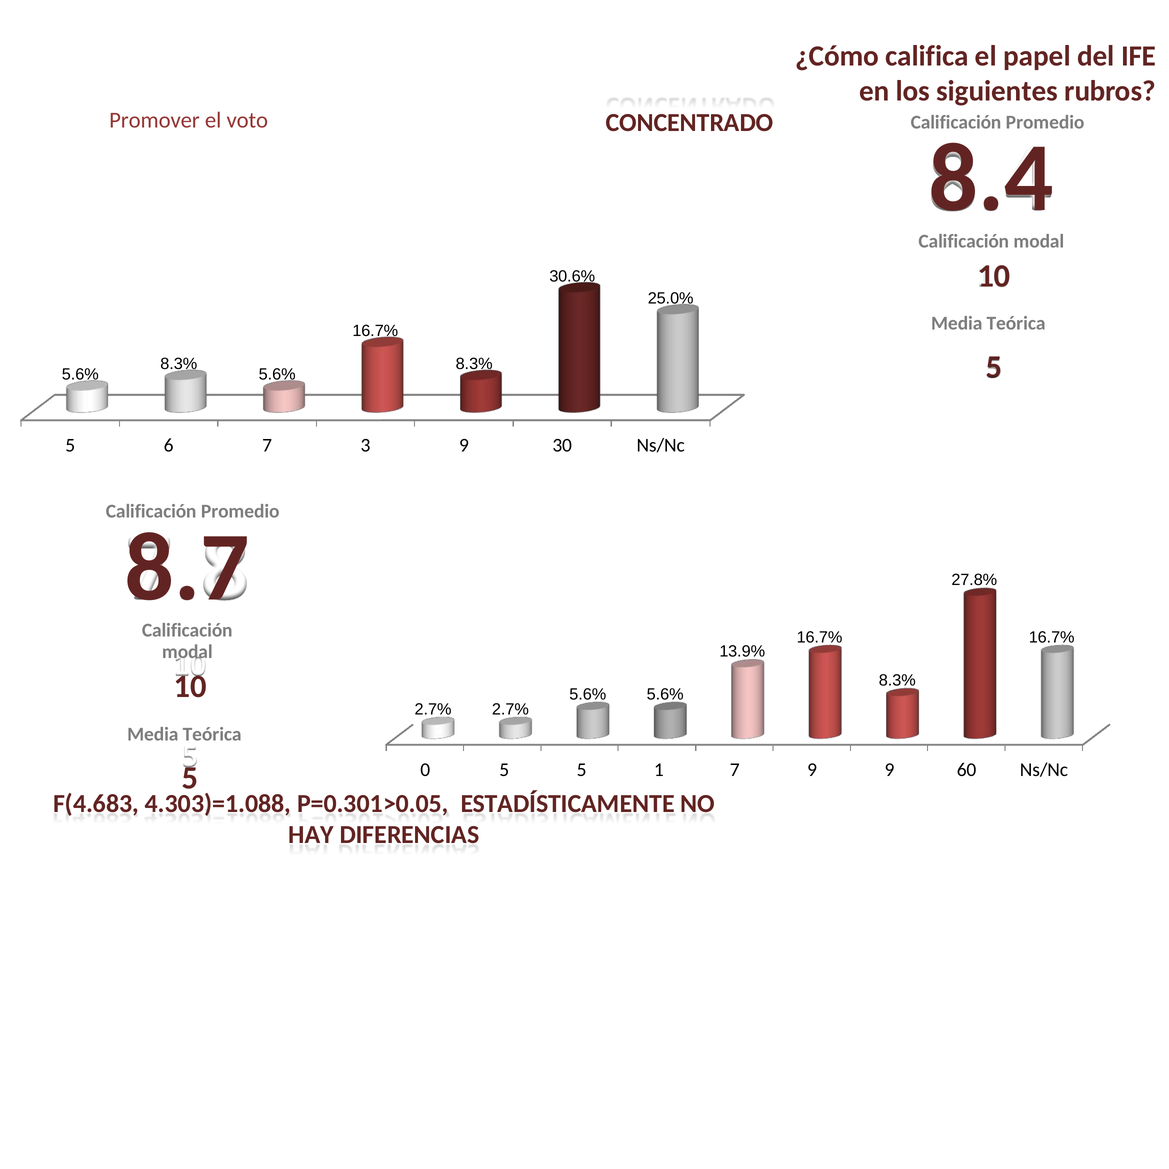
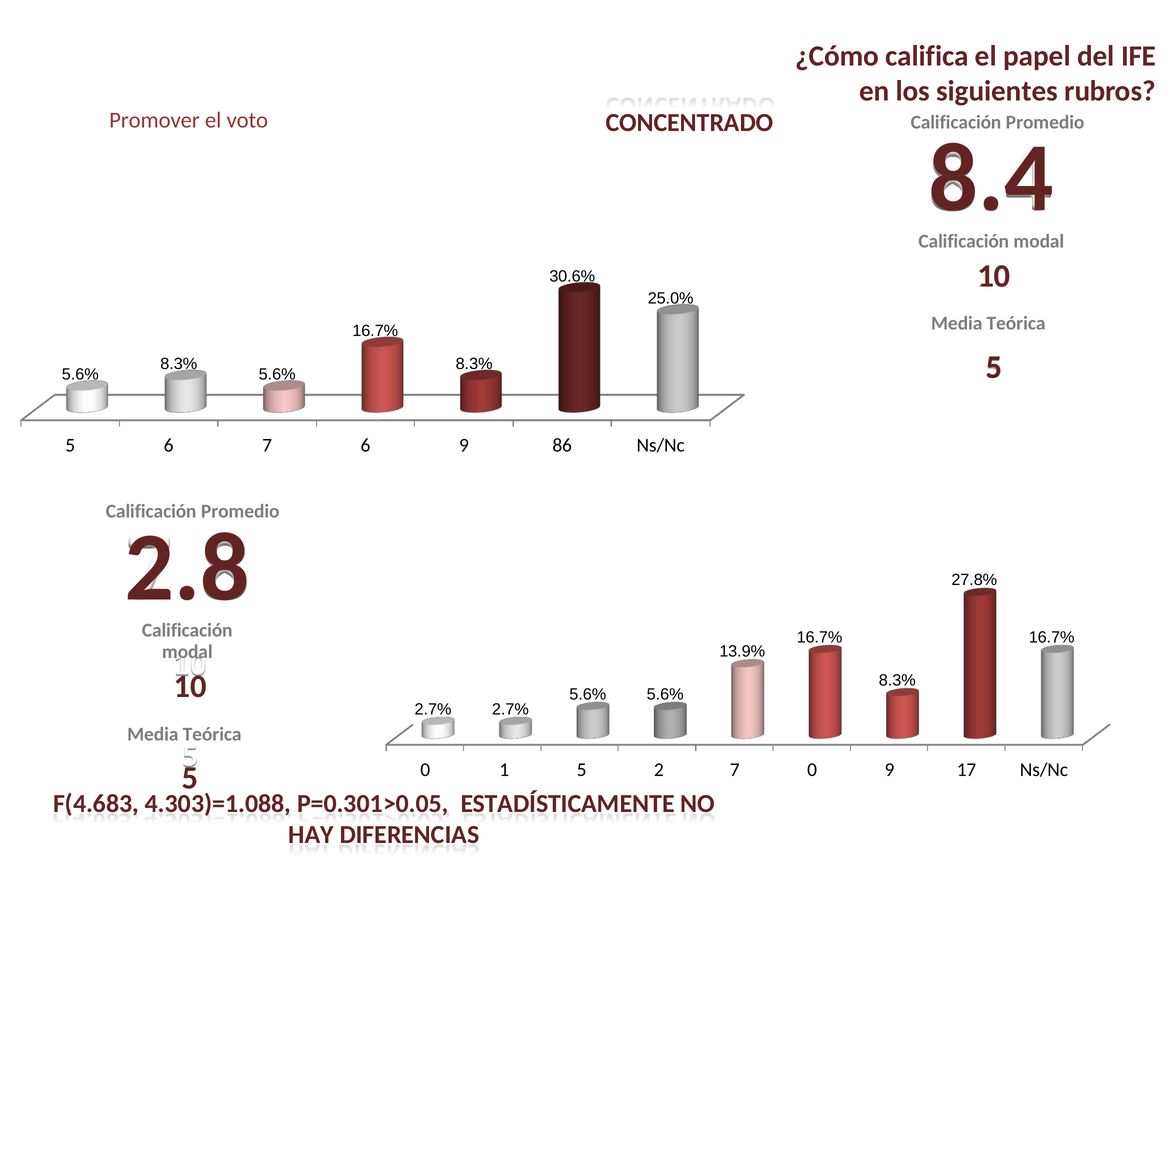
7 3: 3 -> 6
30: 30 -> 86
8.7: 8.7 -> 2.8
0 5: 5 -> 1
1: 1 -> 2
7 9: 9 -> 0
60: 60 -> 17
